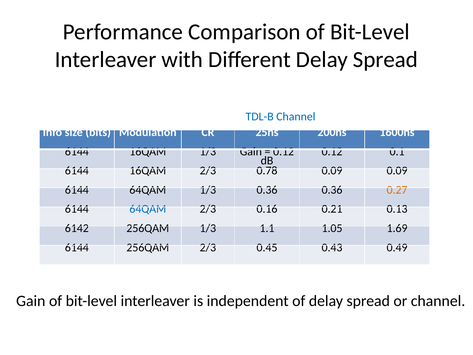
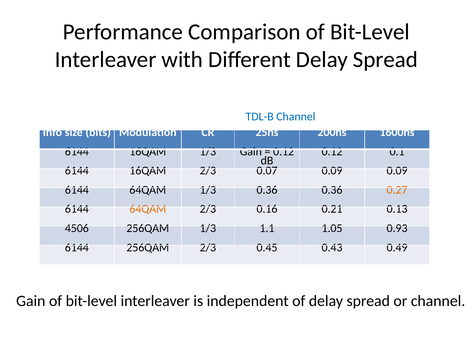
0.78: 0.78 -> 0.07
64QAM at (148, 209) colour: blue -> orange
6142: 6142 -> 4506
1.69: 1.69 -> 0.93
